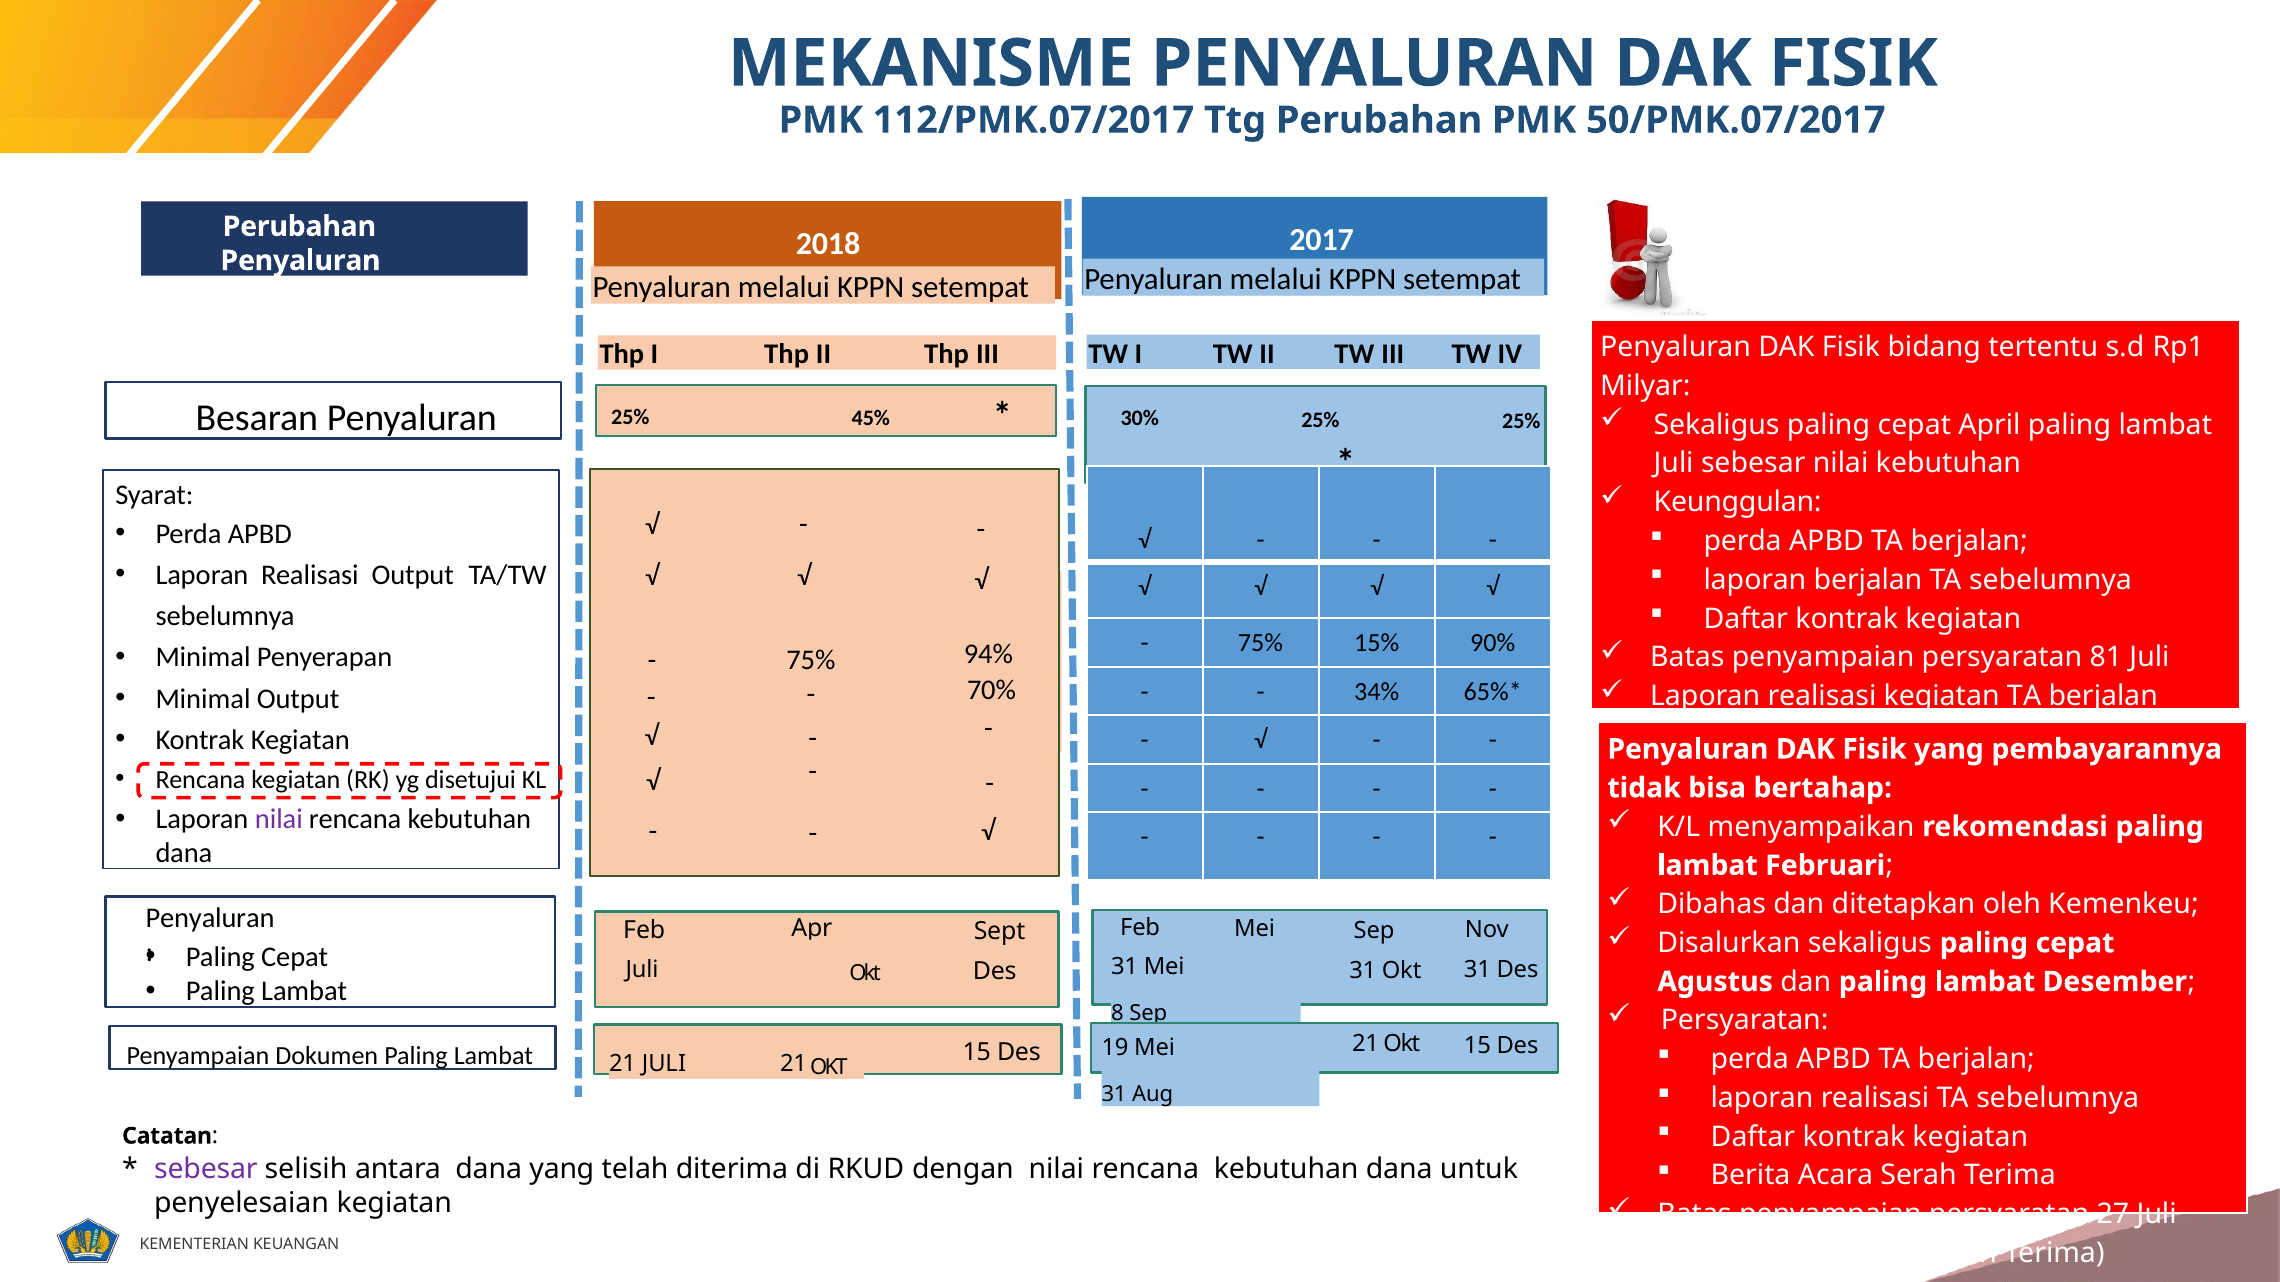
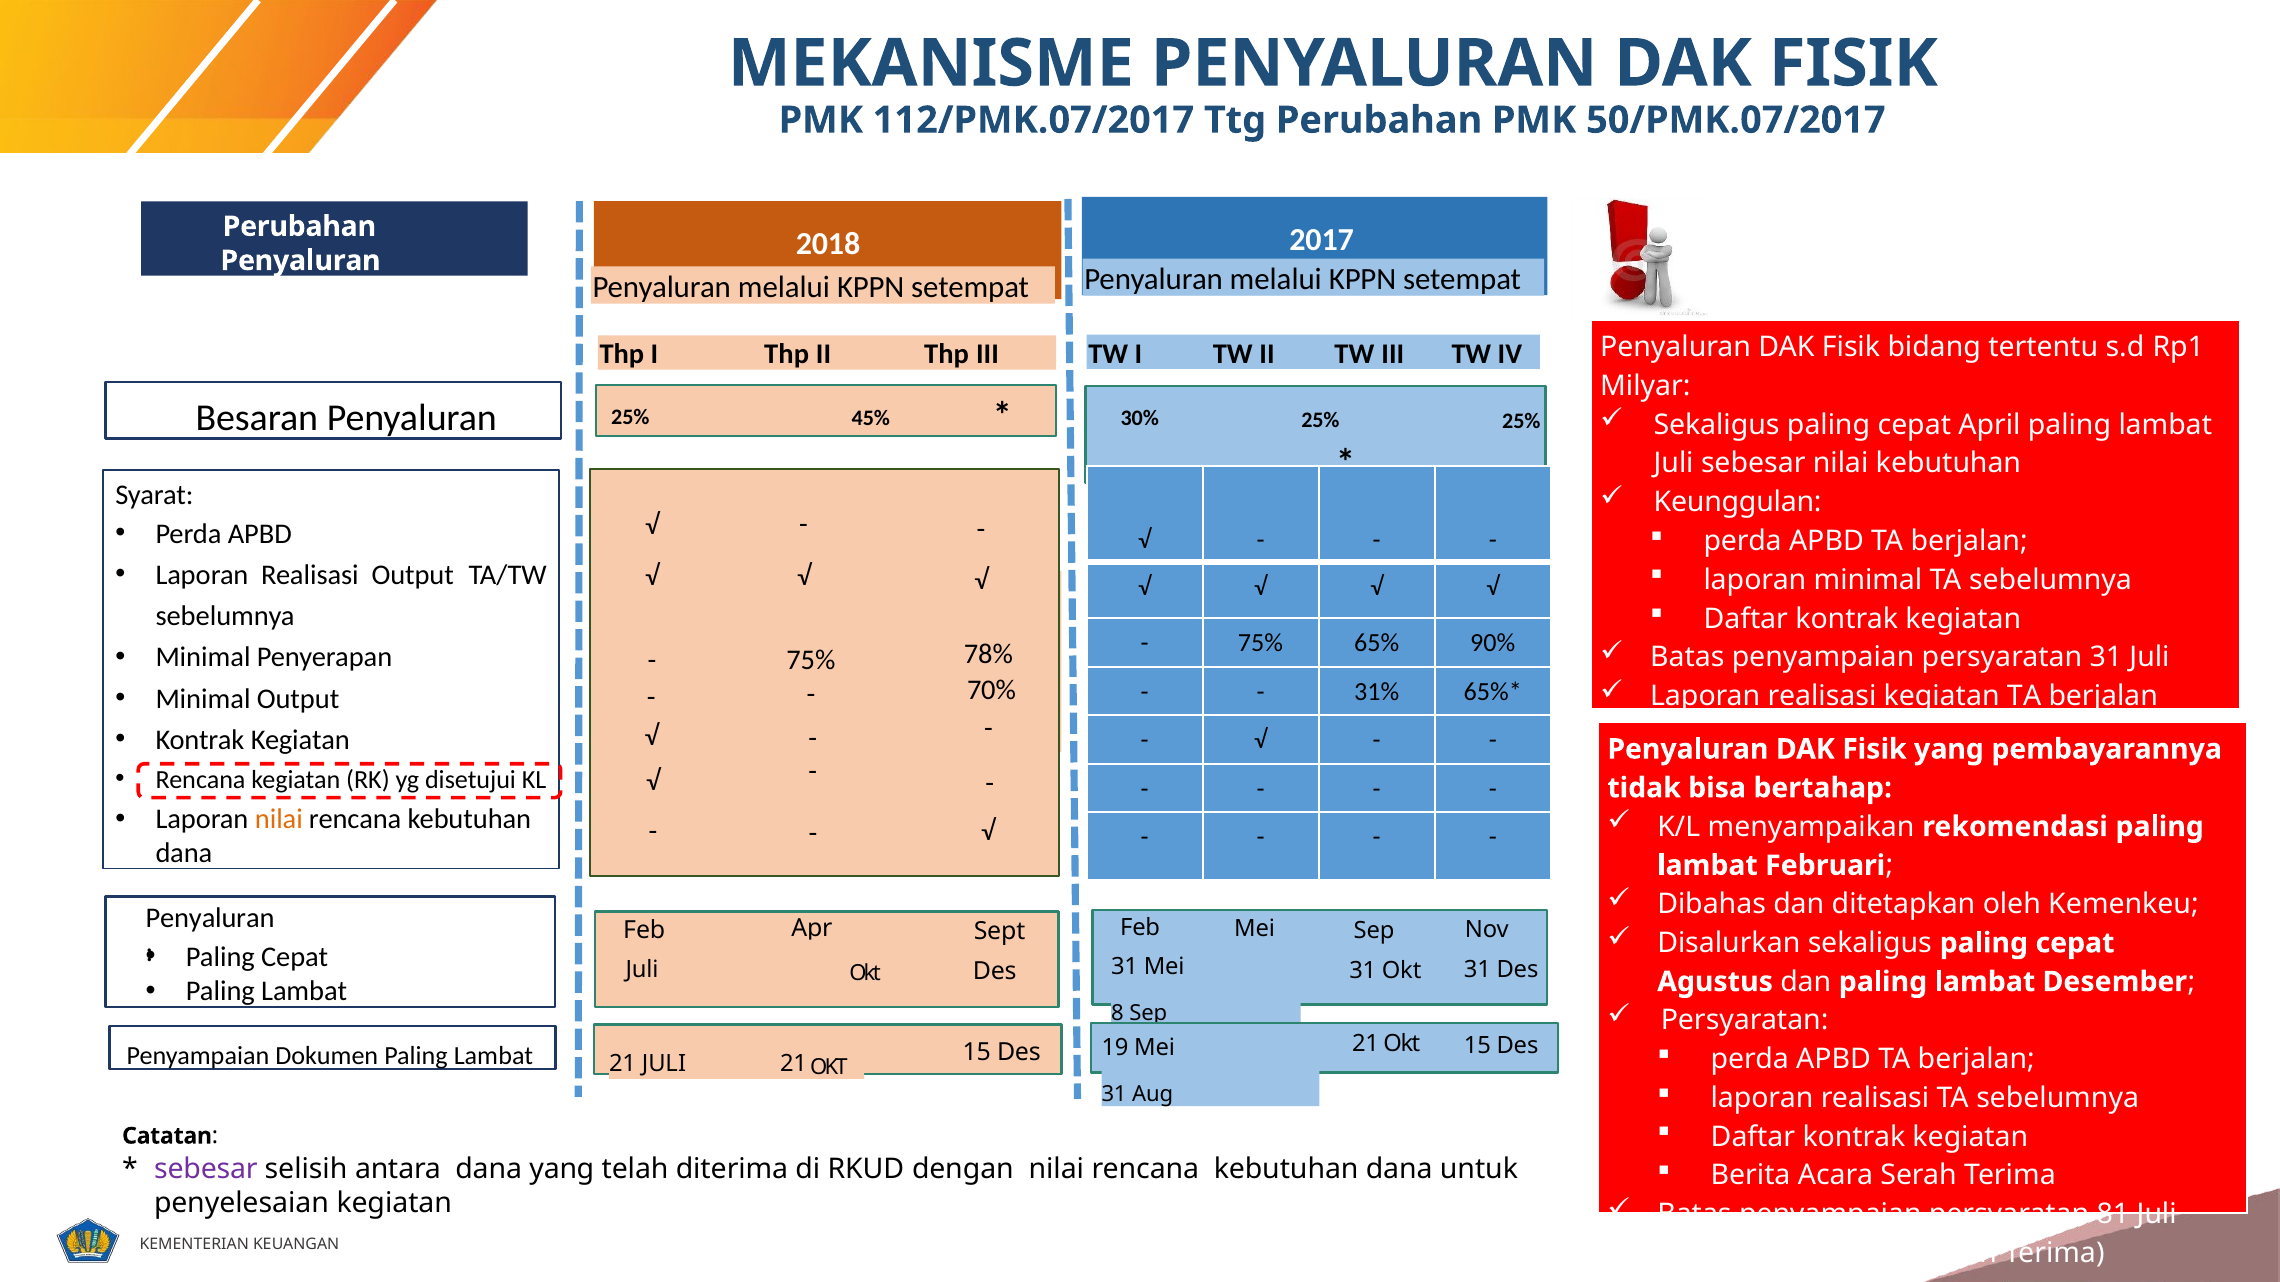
laporan berjalan: berjalan -> minimal
15%: 15% -> 65%
94%: 94% -> 78%
persyaratan 81: 81 -> 31
34%: 34% -> 31%
nilai at (279, 820) colour: purple -> orange
27: 27 -> 81
